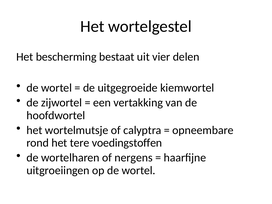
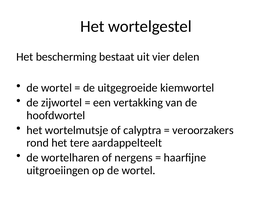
opneembare: opneembare -> veroorzakers
voedingstoffen: voedingstoffen -> aardappelteelt
